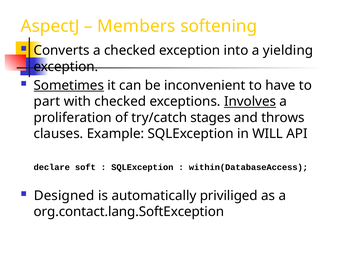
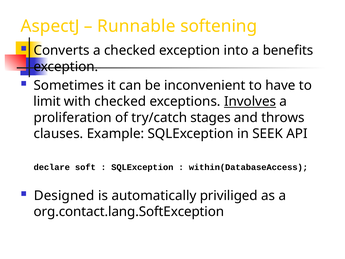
Members: Members -> Runnable
yielding: yielding -> benefits
Sometimes underline: present -> none
part: part -> limit
WILL: WILL -> SEEK
